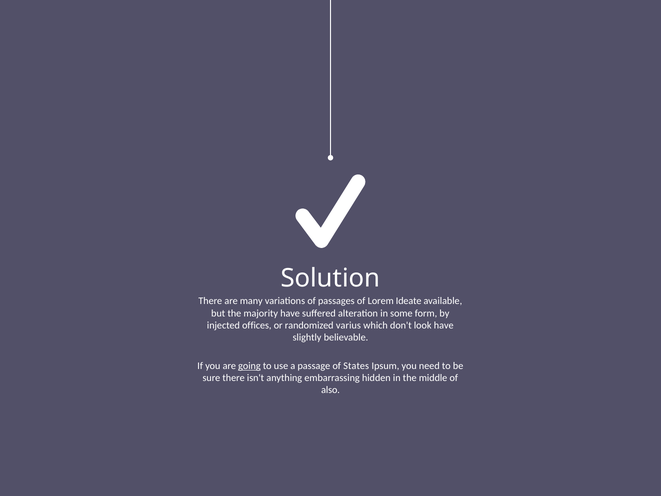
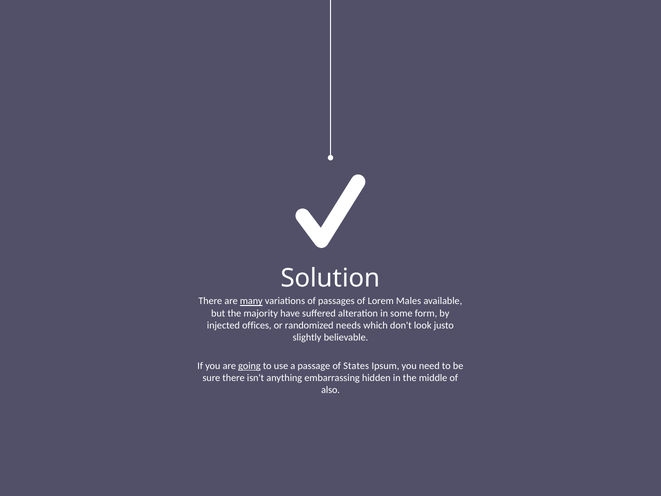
many underline: none -> present
Ideate: Ideate -> Males
varius: varius -> needs
look have: have -> justo
